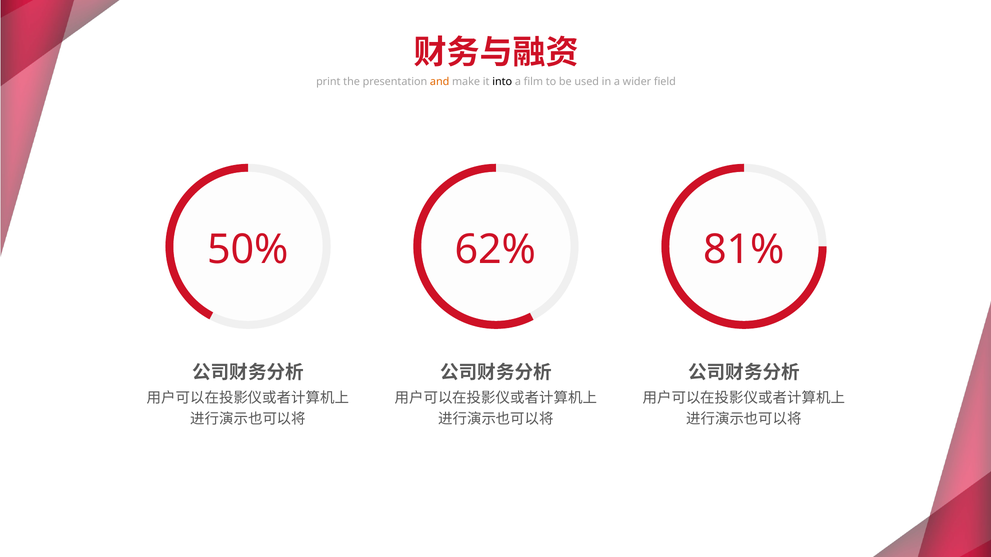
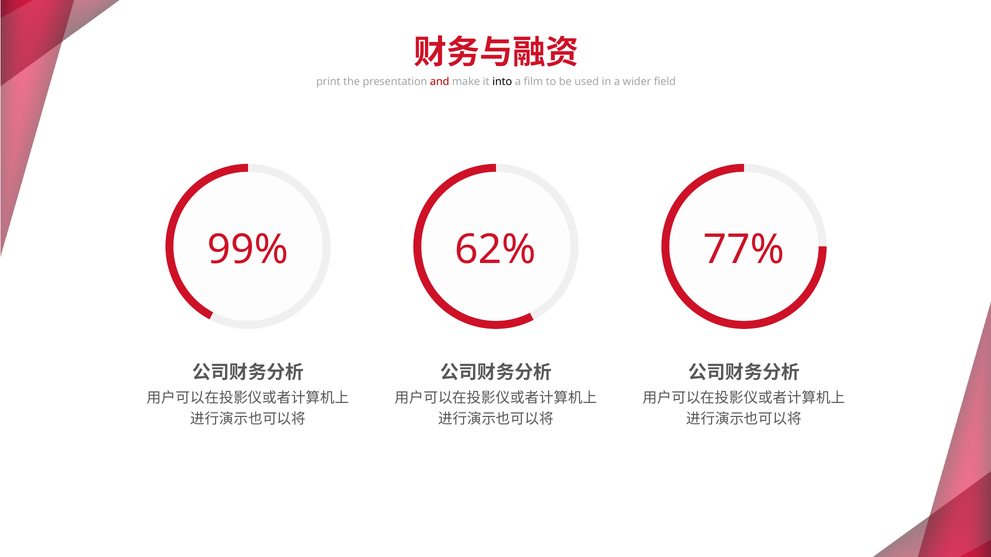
and colour: orange -> red
50%: 50% -> 99%
81%: 81% -> 77%
